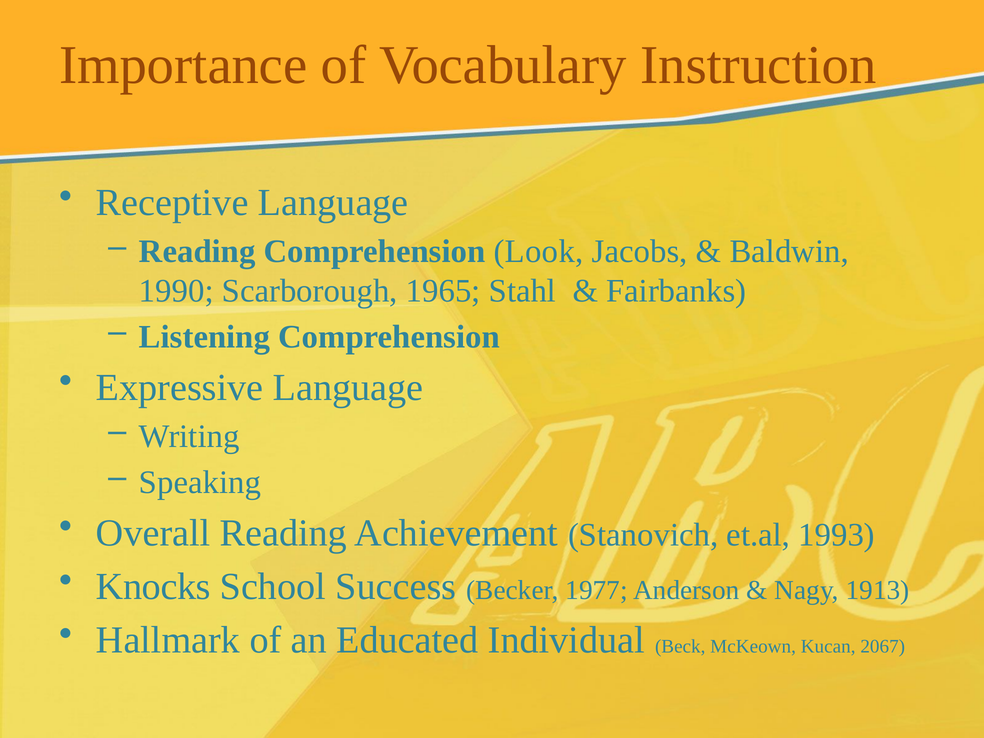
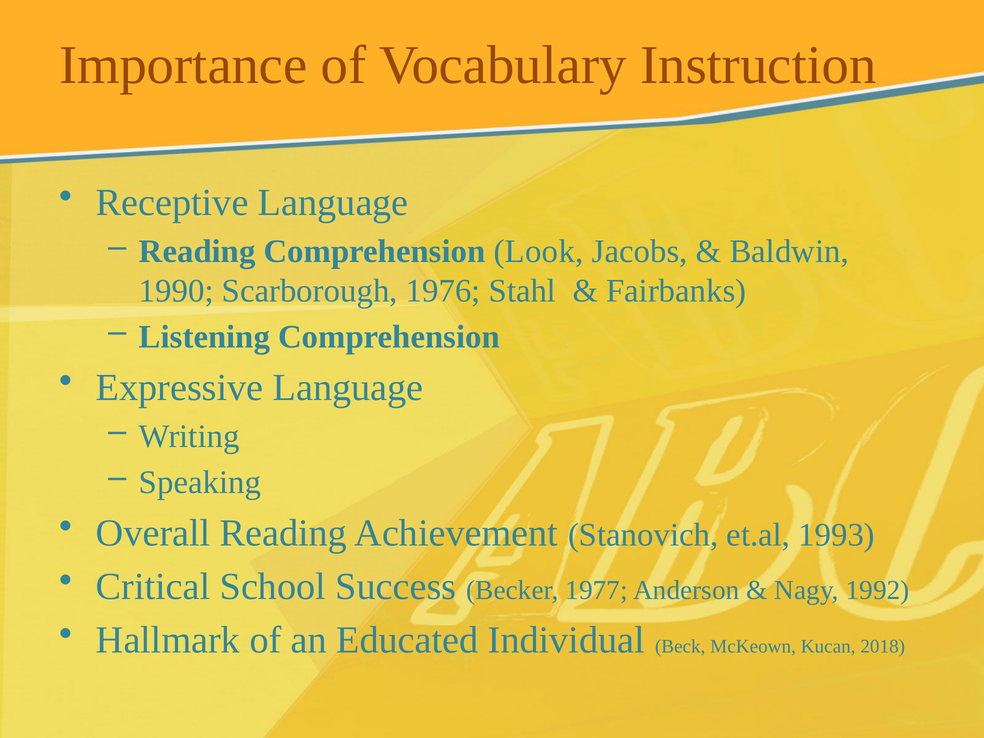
1965: 1965 -> 1976
Knocks: Knocks -> Critical
1913: 1913 -> 1992
2067: 2067 -> 2018
